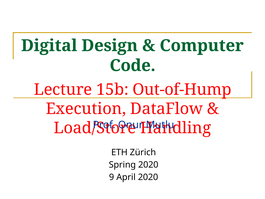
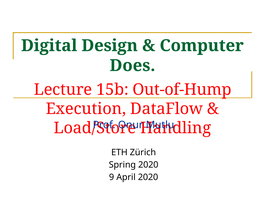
Code: Code -> Does
